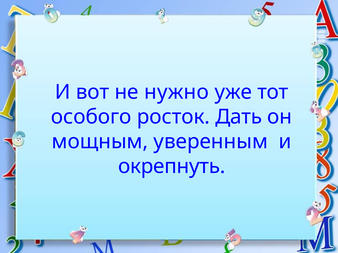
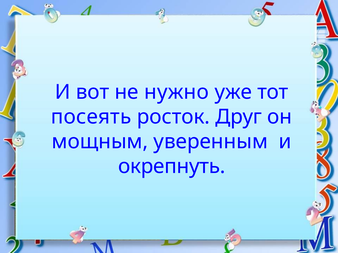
особого: особого -> посеять
Дать: Дать -> Друг
